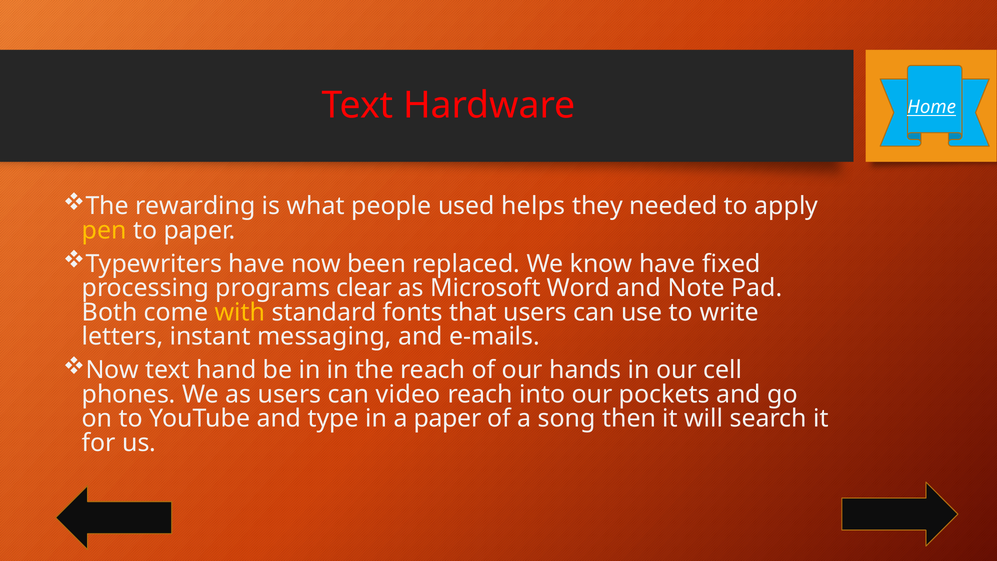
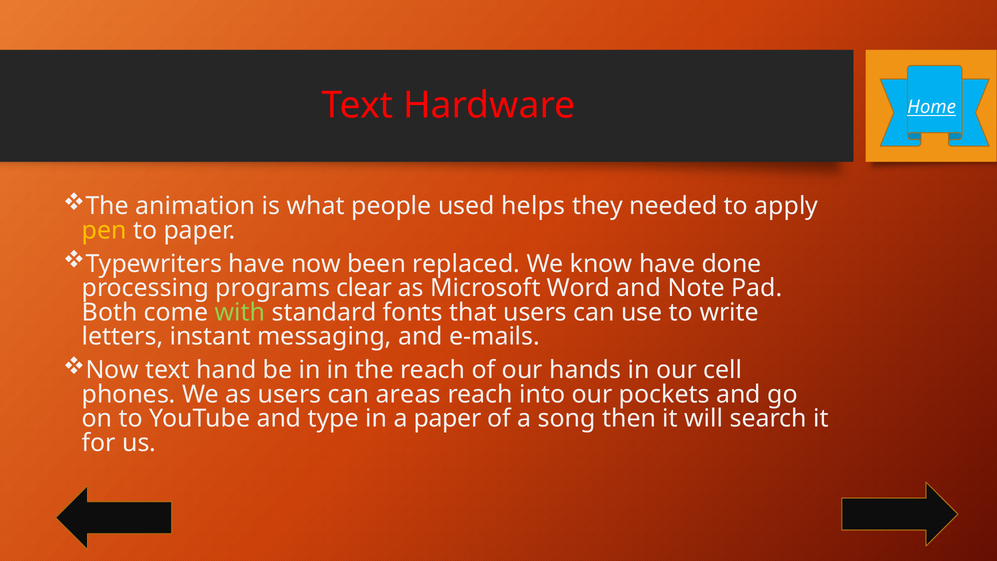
rewarding: rewarding -> animation
fixed: fixed -> done
with colour: yellow -> light green
video: video -> areas
